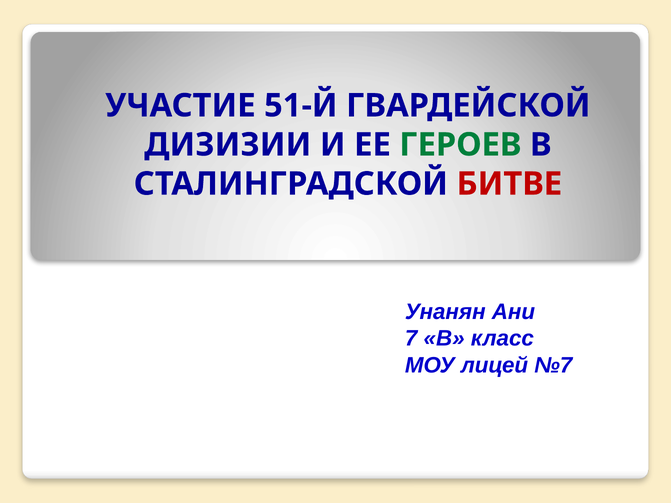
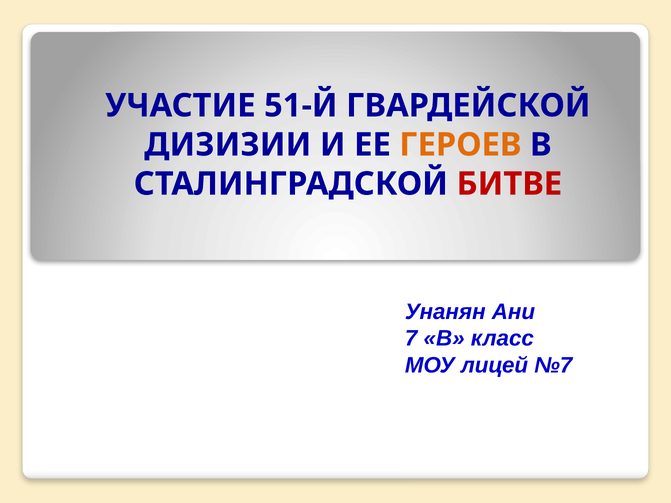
ГЕРОЕВ colour: green -> orange
